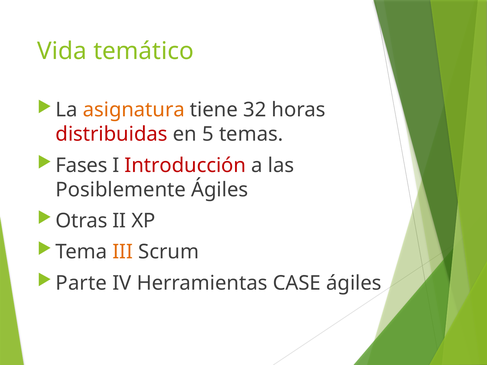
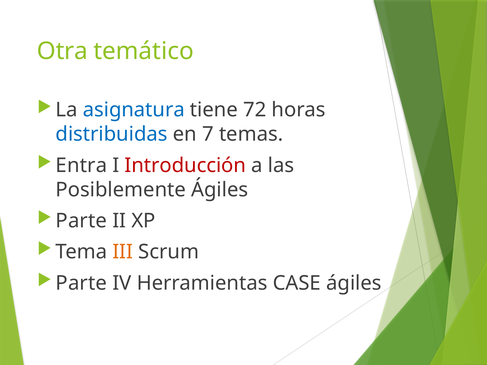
Vida: Vida -> Otra
asignatura colour: orange -> blue
32: 32 -> 72
distribuidas colour: red -> blue
5: 5 -> 7
Fases: Fases -> Entra
Otras at (82, 221): Otras -> Parte
